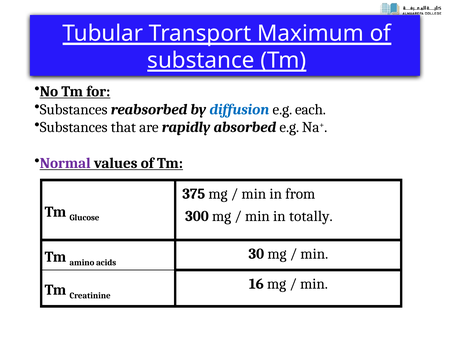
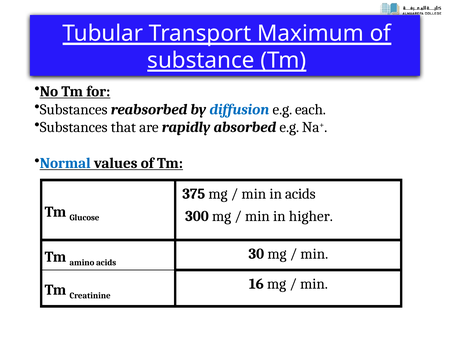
Normal colour: purple -> blue
in from: from -> acids
totally: totally -> higher
